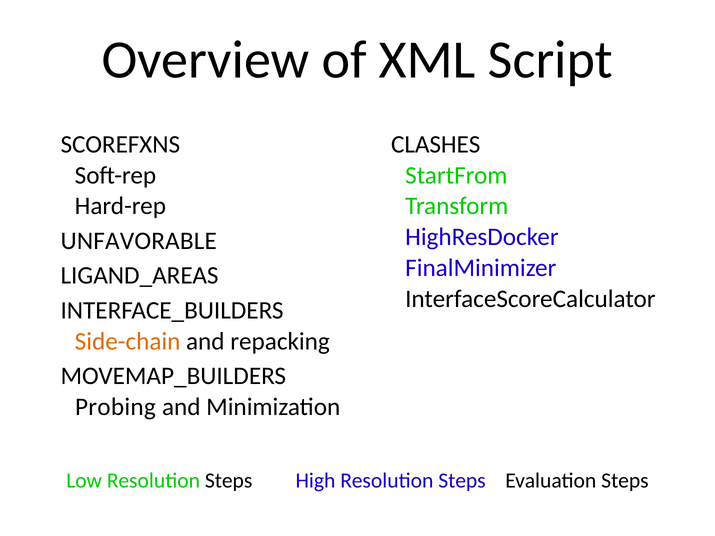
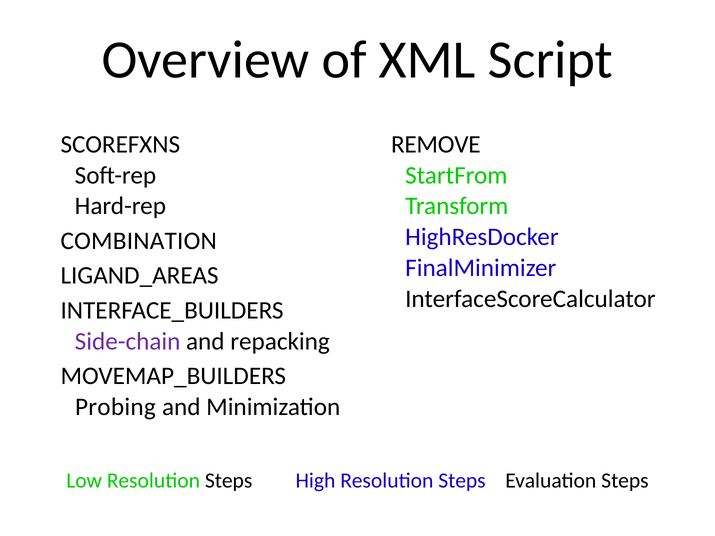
CLASHES: CLASHES -> REMOVE
UNFAVORABLE: UNFAVORABLE -> COMBINATION
Side-chain colour: orange -> purple
